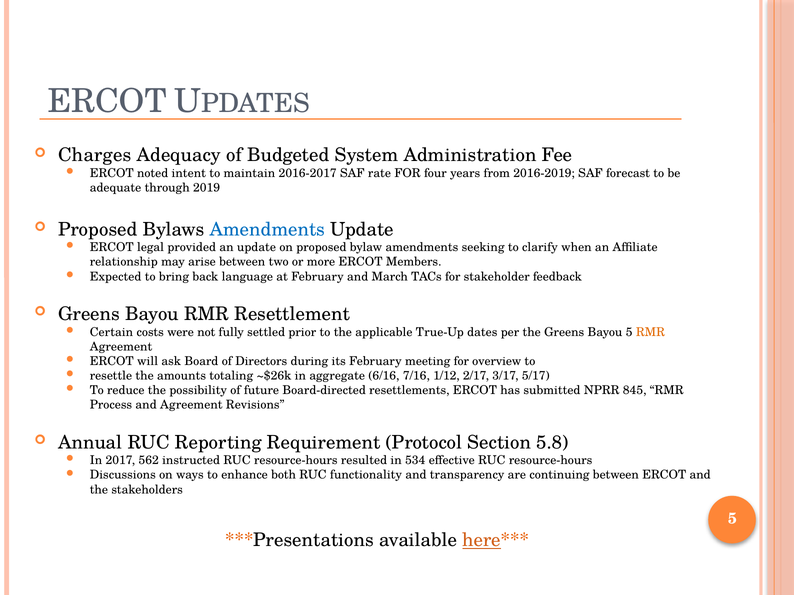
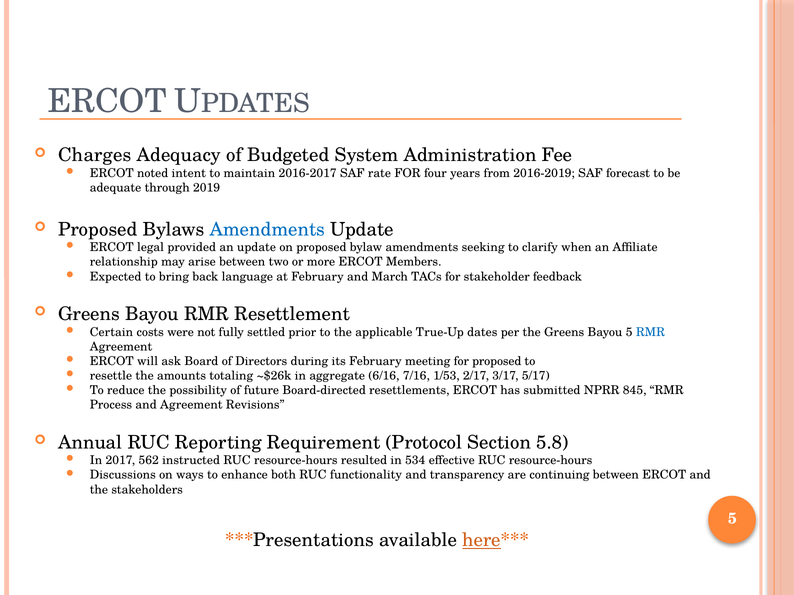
RMR at (650, 332) colour: orange -> blue
for overview: overview -> proposed
1/12: 1/12 -> 1/53
